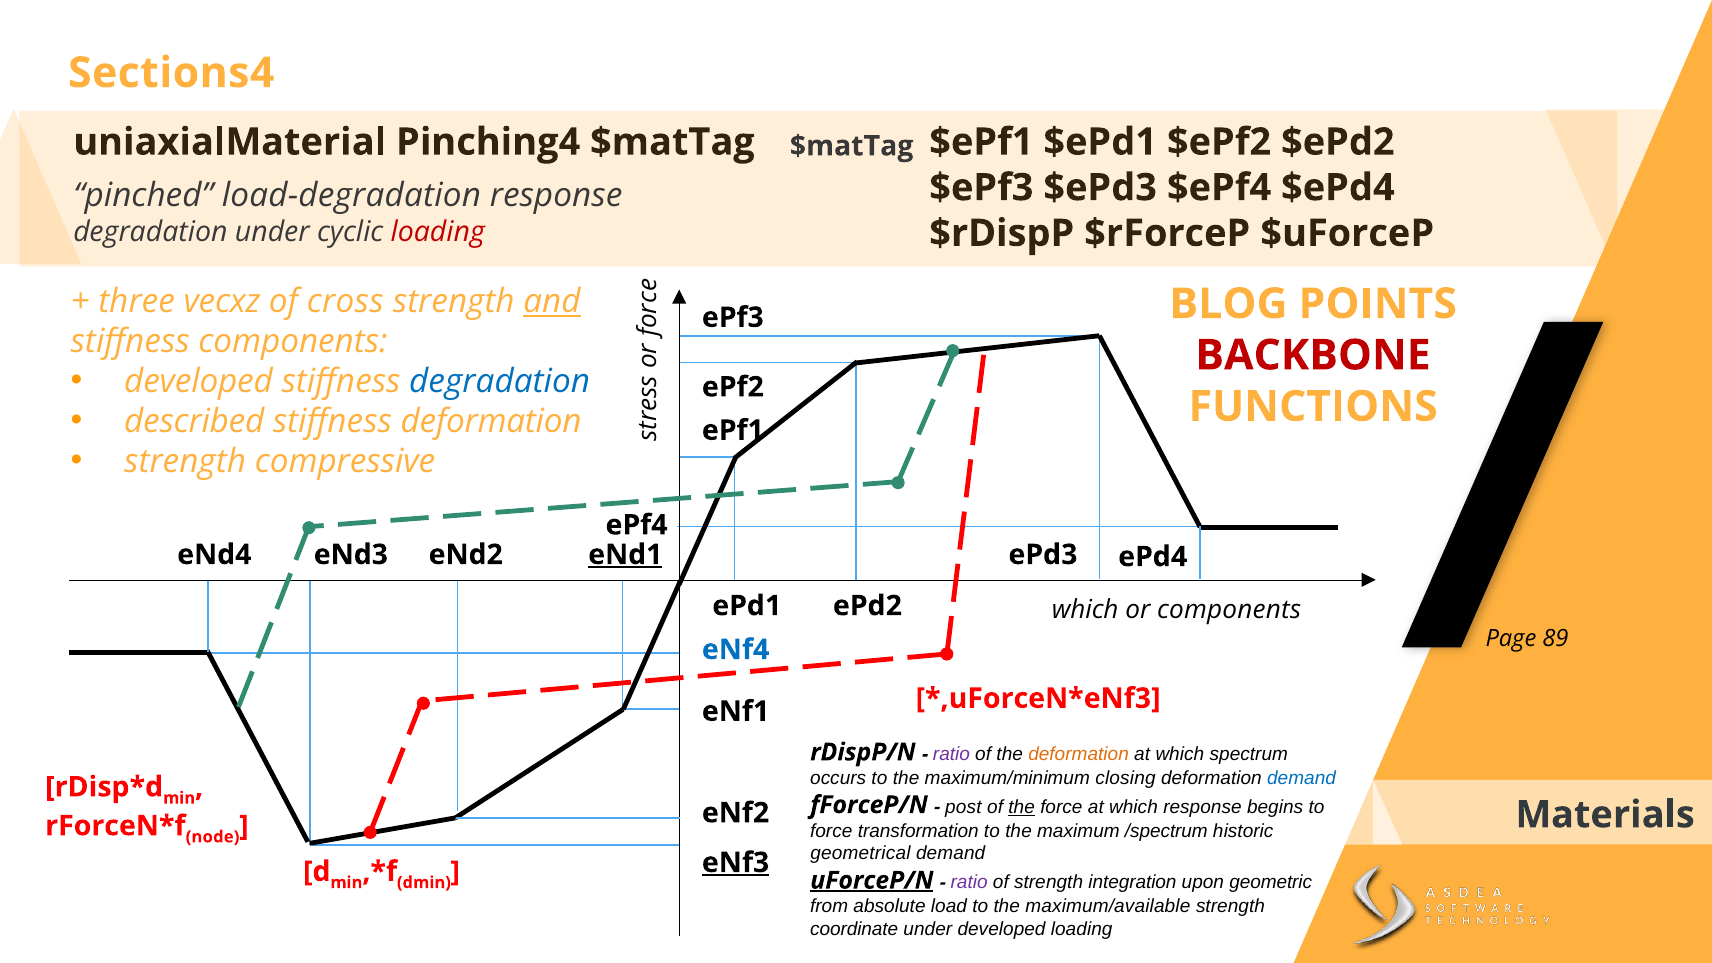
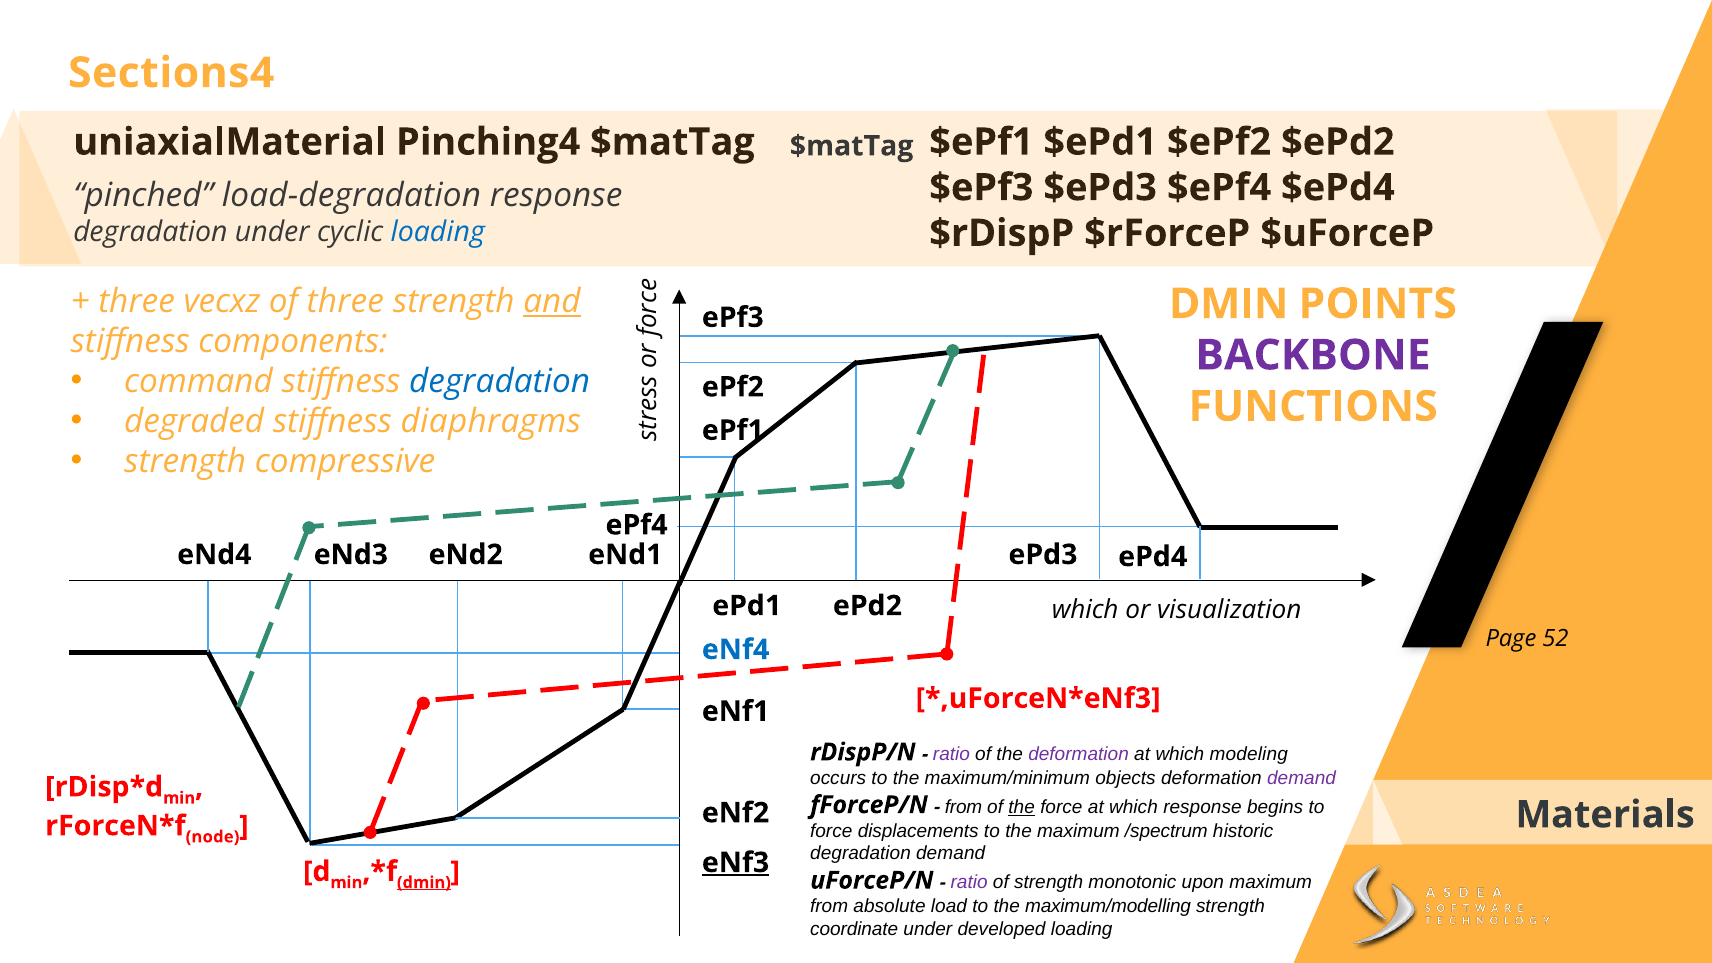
loading at (438, 233) colour: red -> blue
of cross: cross -> three
ePf3 BLOG: BLOG -> DMIN
BACKBONE colour: red -> purple
developed at (199, 382): developed -> command
described: described -> degraded
stiffness deformation: deformation -> diaphragms
eNd1 underline: present -> none
or components: components -> visualization
89: 89 -> 52
deformation at (1079, 754) colour: orange -> purple
spectrum: spectrum -> modeling
closing: closing -> objects
demand at (1301, 778) colour: blue -> purple
post at (963, 807): post -> from
transformation: transformation -> displacements
geometrical at (860, 854): geometrical -> degradation
dmin at (424, 883) underline: none -> present
uForceP/N underline: present -> none
integration: integration -> monotonic
upon geometric: geometric -> maximum
maximum/available: maximum/available -> maximum/modelling
